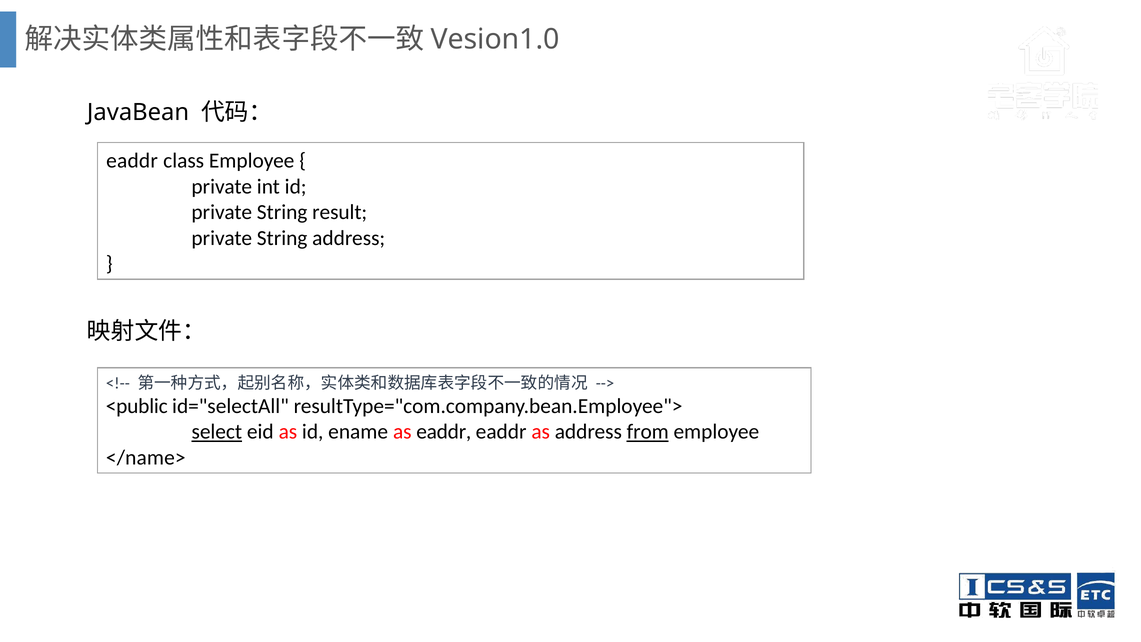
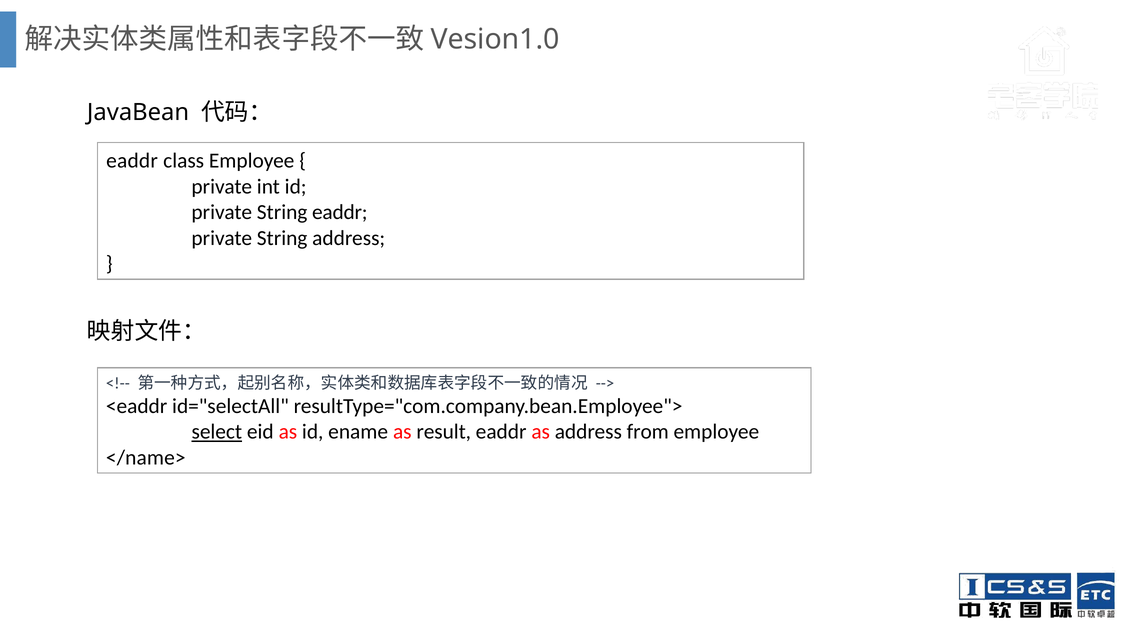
String result: result -> eaddr
<public: <public -> <eaddr
as eaddr: eaddr -> result
from underline: present -> none
